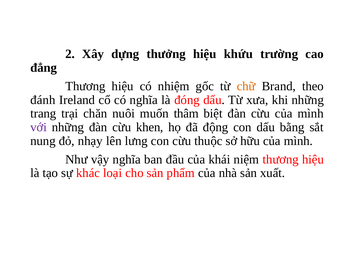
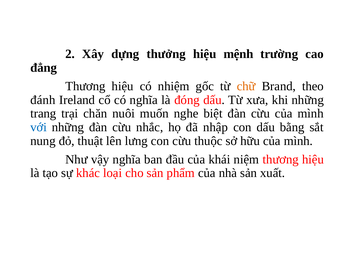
khứu: khứu -> mệnh
thâm: thâm -> nghe
với colour: purple -> blue
khen: khen -> nhắc
động: động -> nhập
nhạy: nhạy -> thuật
